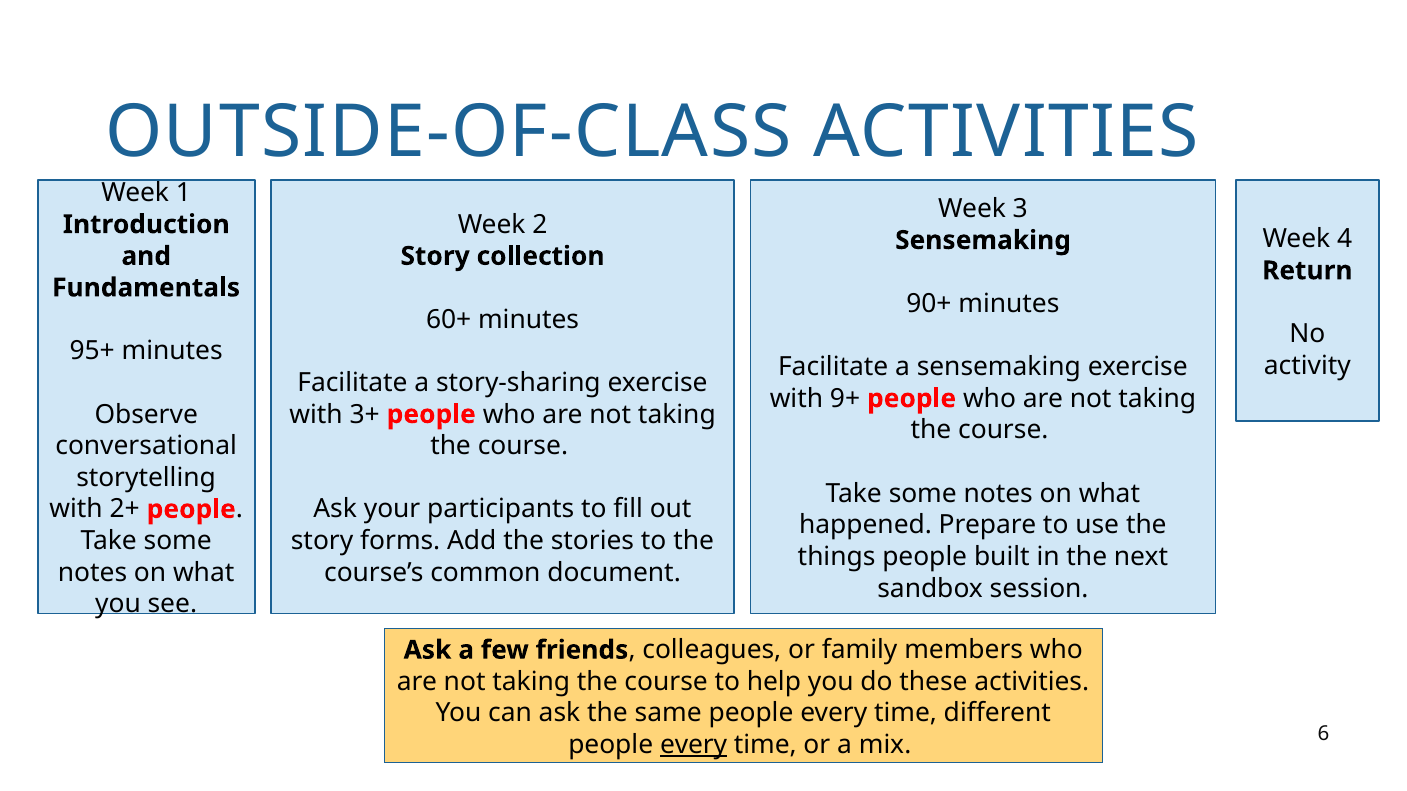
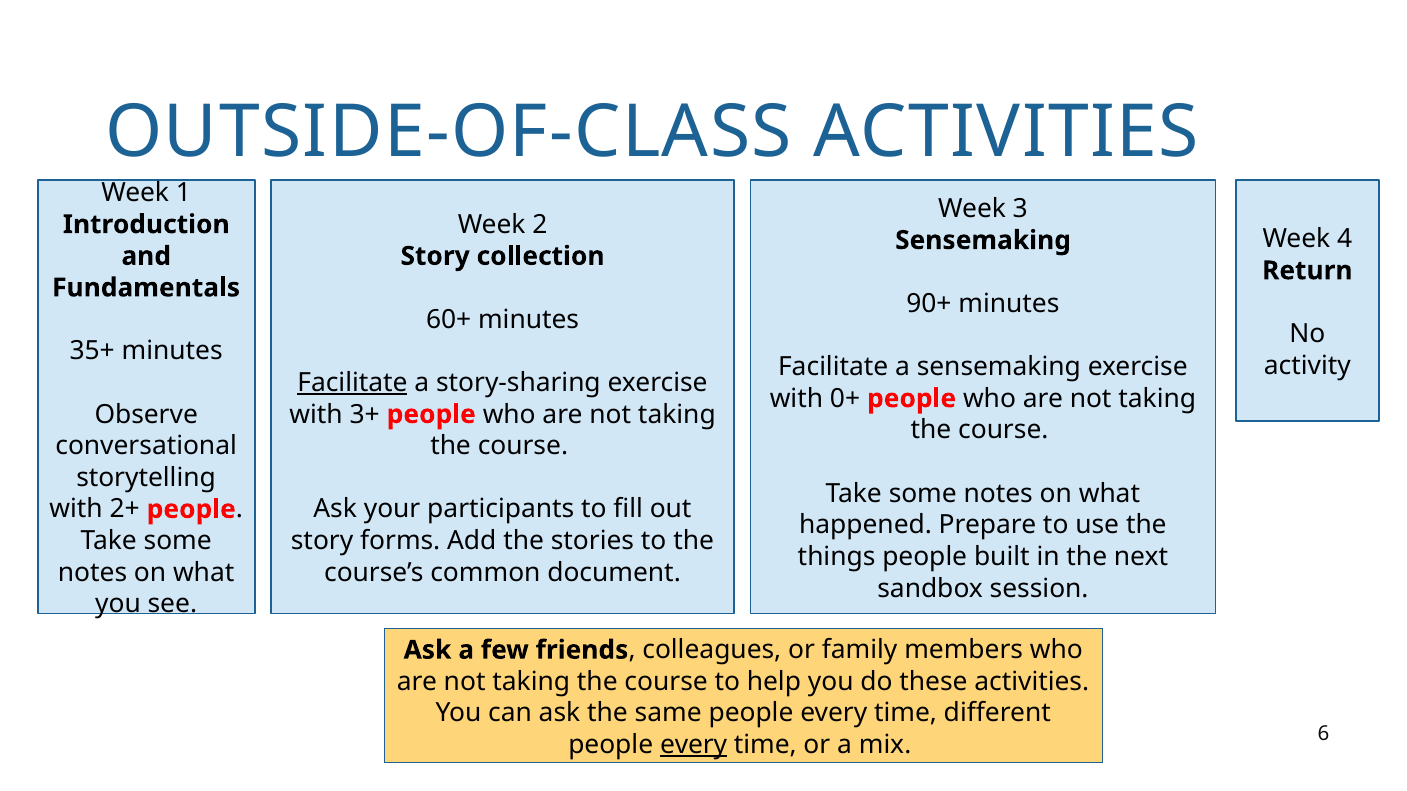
95+: 95+ -> 35+
Facilitate at (352, 383) underline: none -> present
9+: 9+ -> 0+
